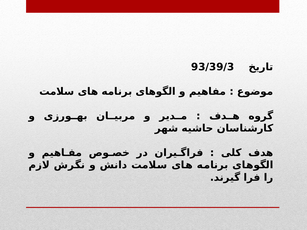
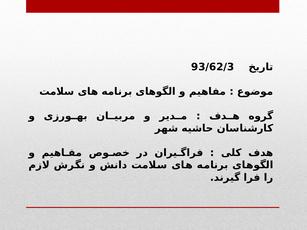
93/39/3: 93/39/3 -> 93/62/3
